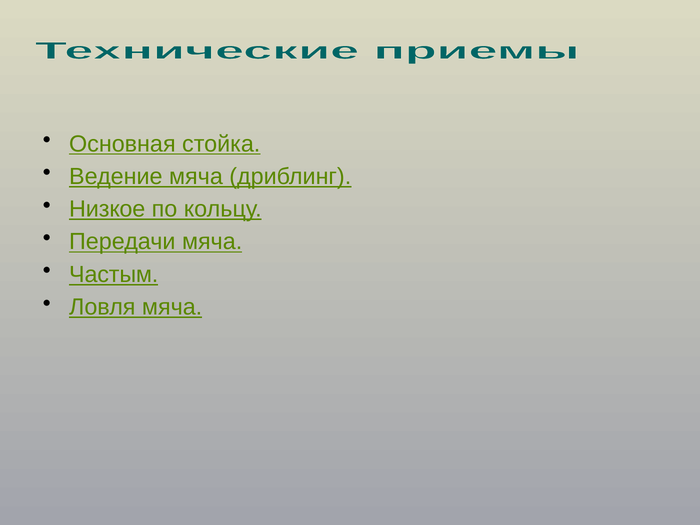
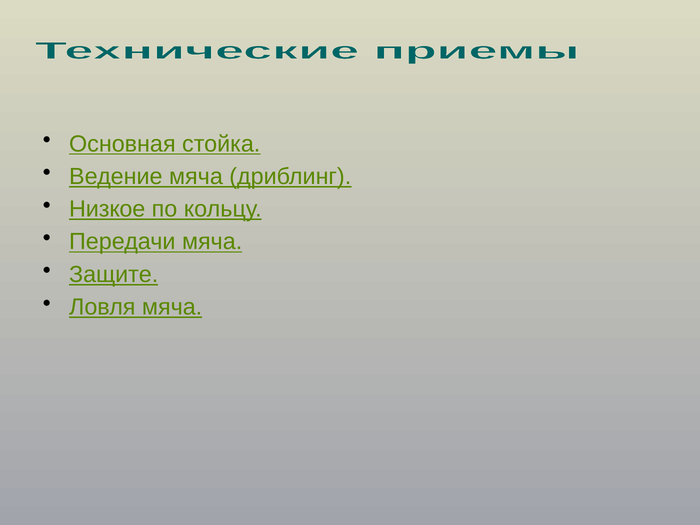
Частым: Частым -> Защите
